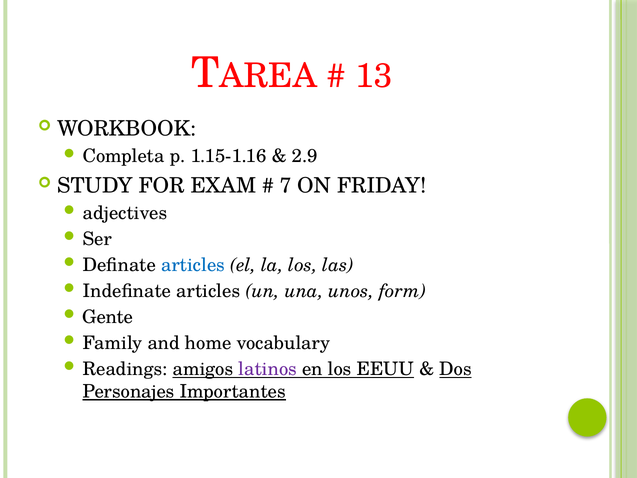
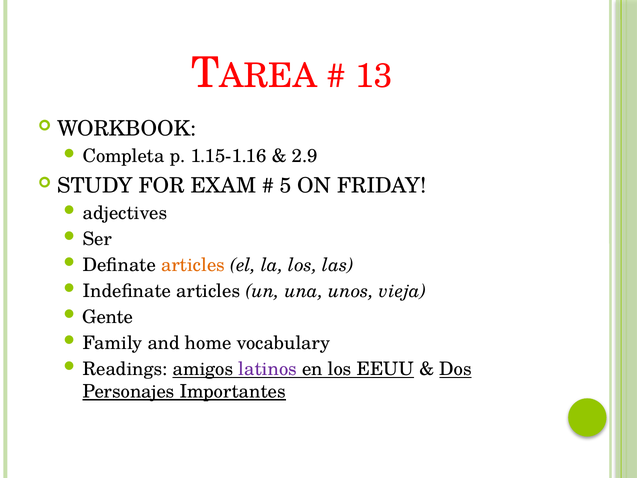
7: 7 -> 5
articles at (193, 265) colour: blue -> orange
form: form -> vieja
